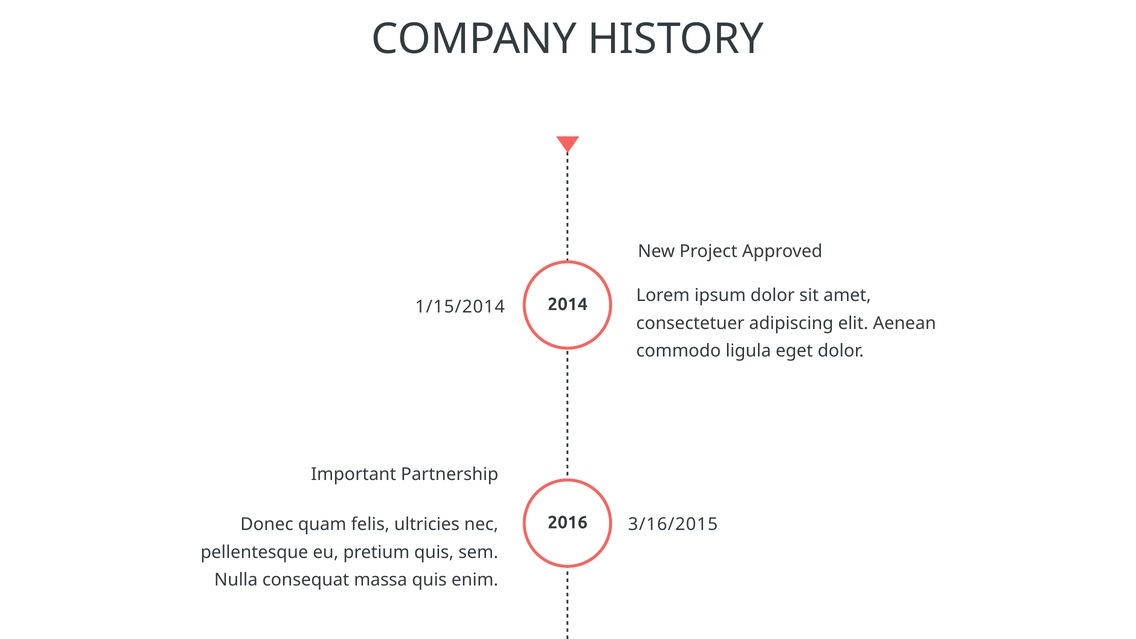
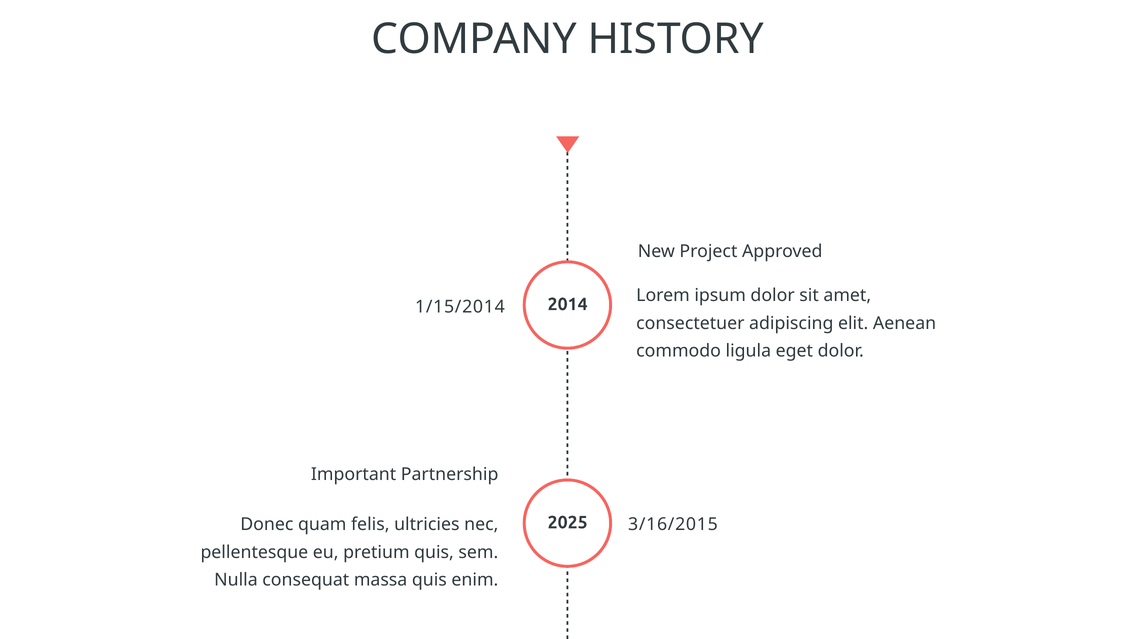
2016: 2016 -> 2025
